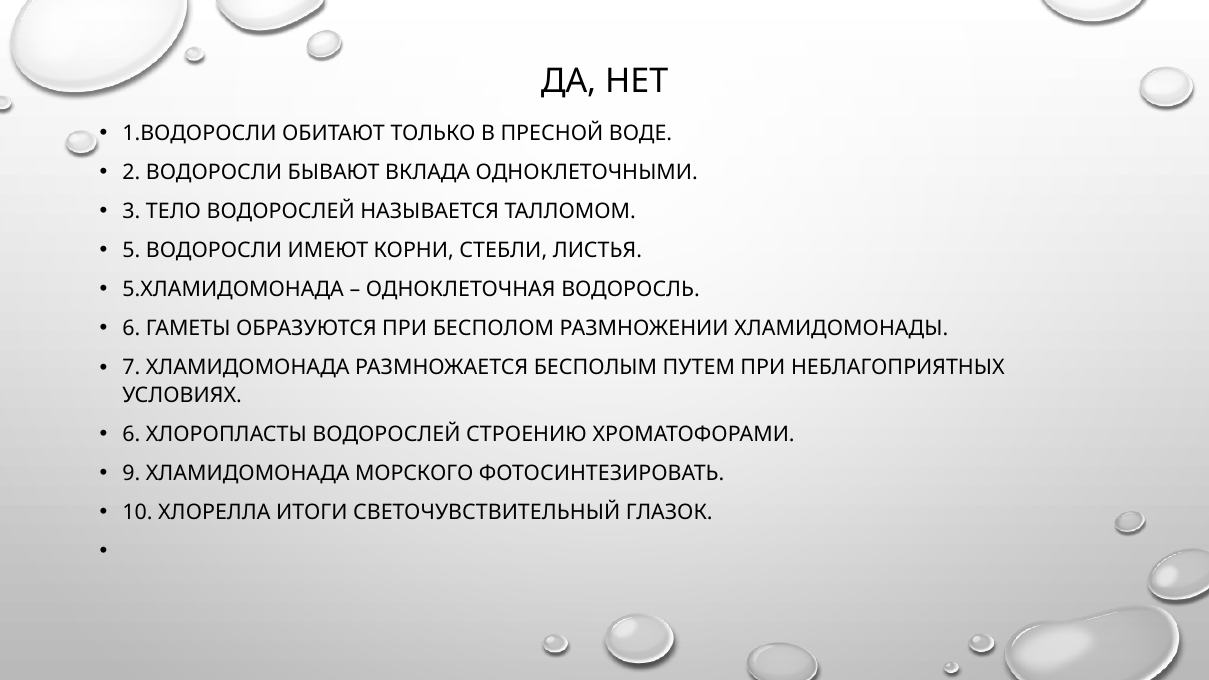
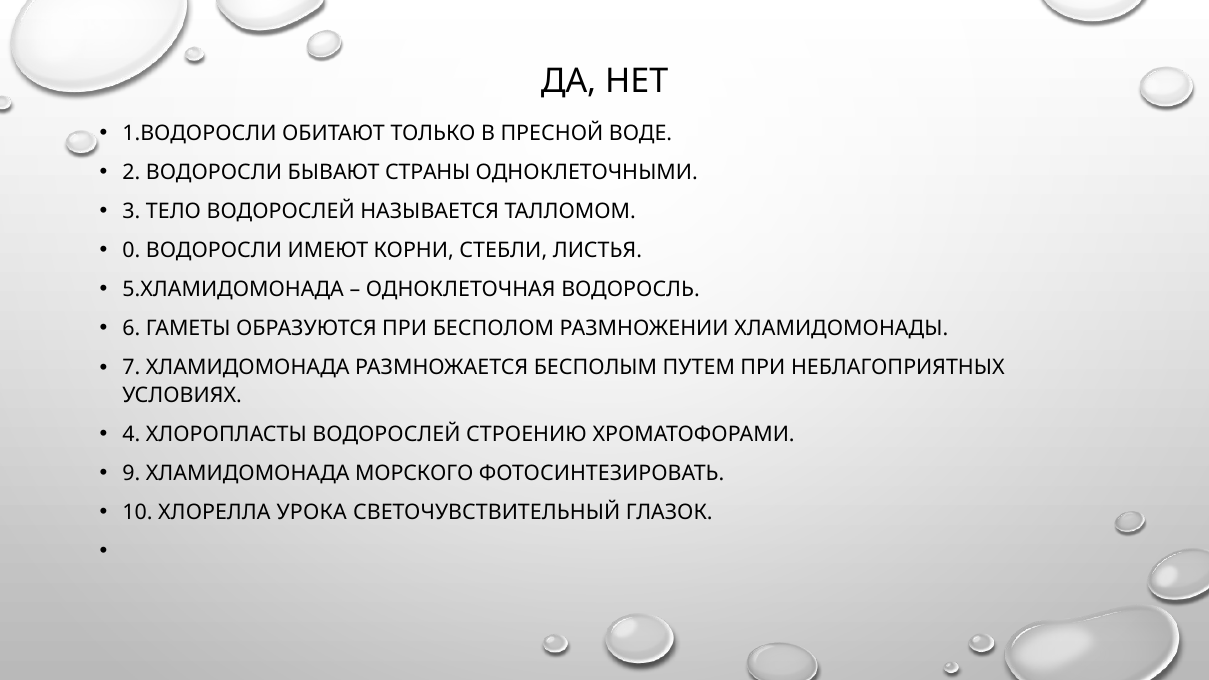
ВКЛАДА: ВКЛАДА -> СТРАНЫ
5: 5 -> 0
6 at (131, 435): 6 -> 4
ИТОГИ: ИТОГИ -> УРОКА
